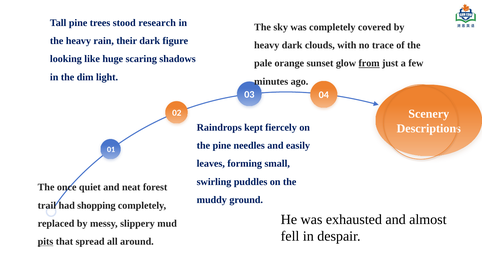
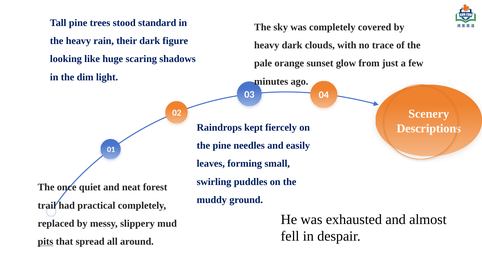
research: research -> standard
from underline: present -> none
shopping: shopping -> practical
